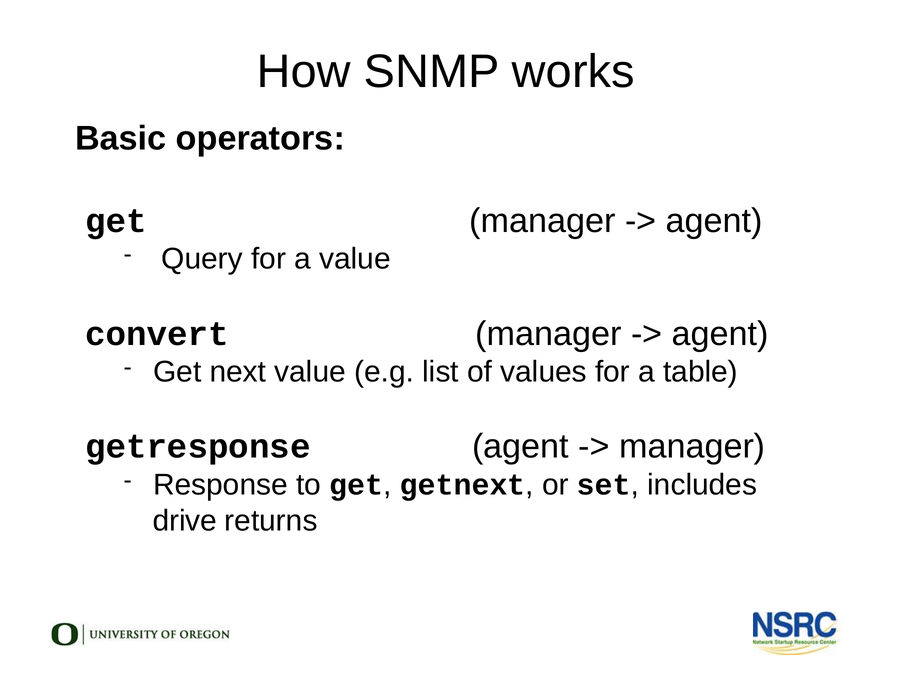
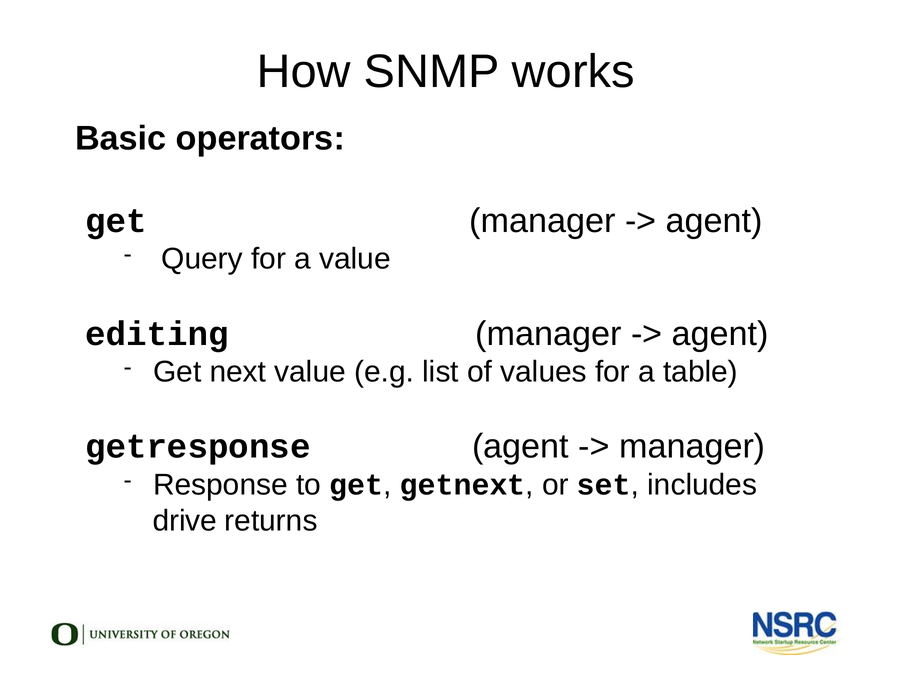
convert: convert -> editing
